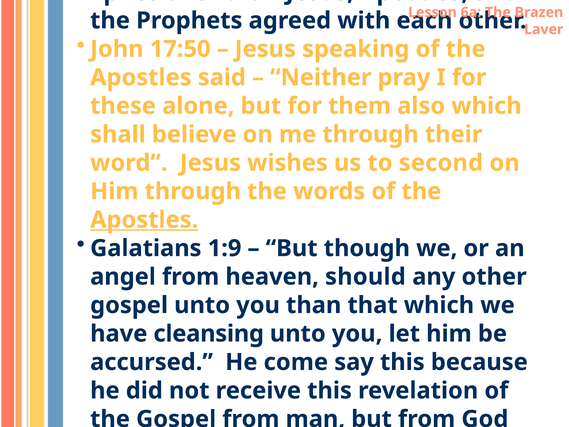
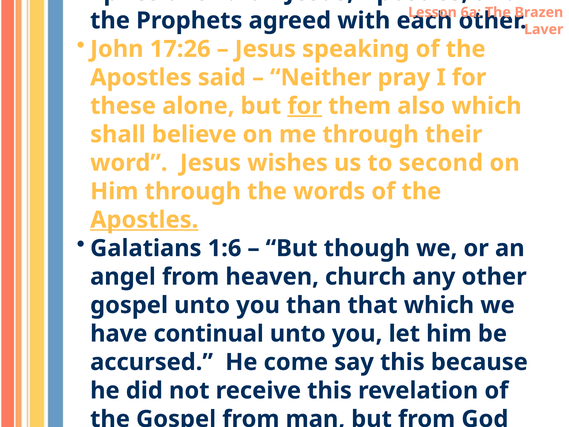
17:50: 17:50 -> 17:26
for at (305, 106) underline: none -> present
1:9: 1:9 -> 1:6
should: should -> church
cleansing: cleansing -> continual
